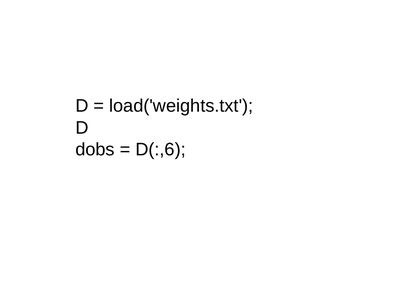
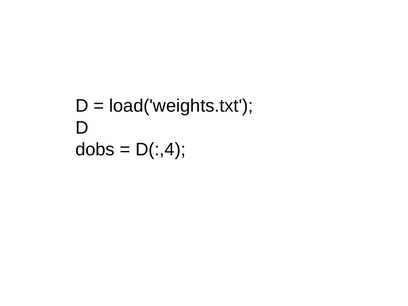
D(:,6: D(:,6 -> D(:,4
